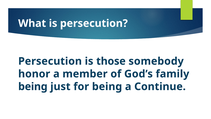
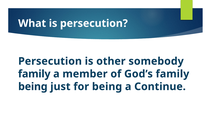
those: those -> other
honor at (34, 74): honor -> family
